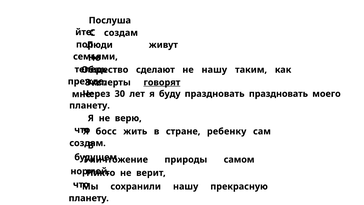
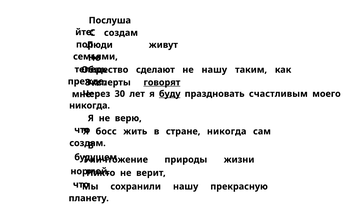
буду underline: none -> present
праздновать праздновать: праздновать -> счастливым
планету at (90, 105): планету -> никогда
стране ребенку: ребенку -> никогда
самом: самом -> жизни
